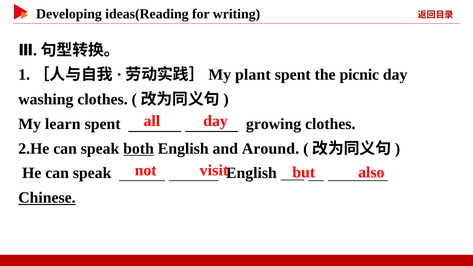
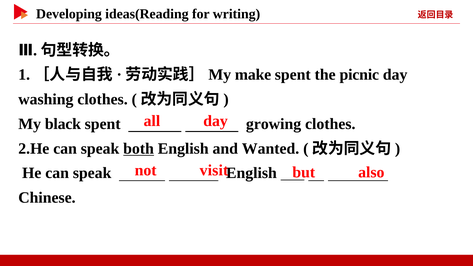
plant: plant -> make
learn: learn -> black
Around: Around -> Wanted
Chinese underline: present -> none
